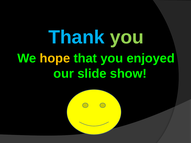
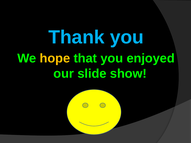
you at (127, 37) colour: light green -> light blue
